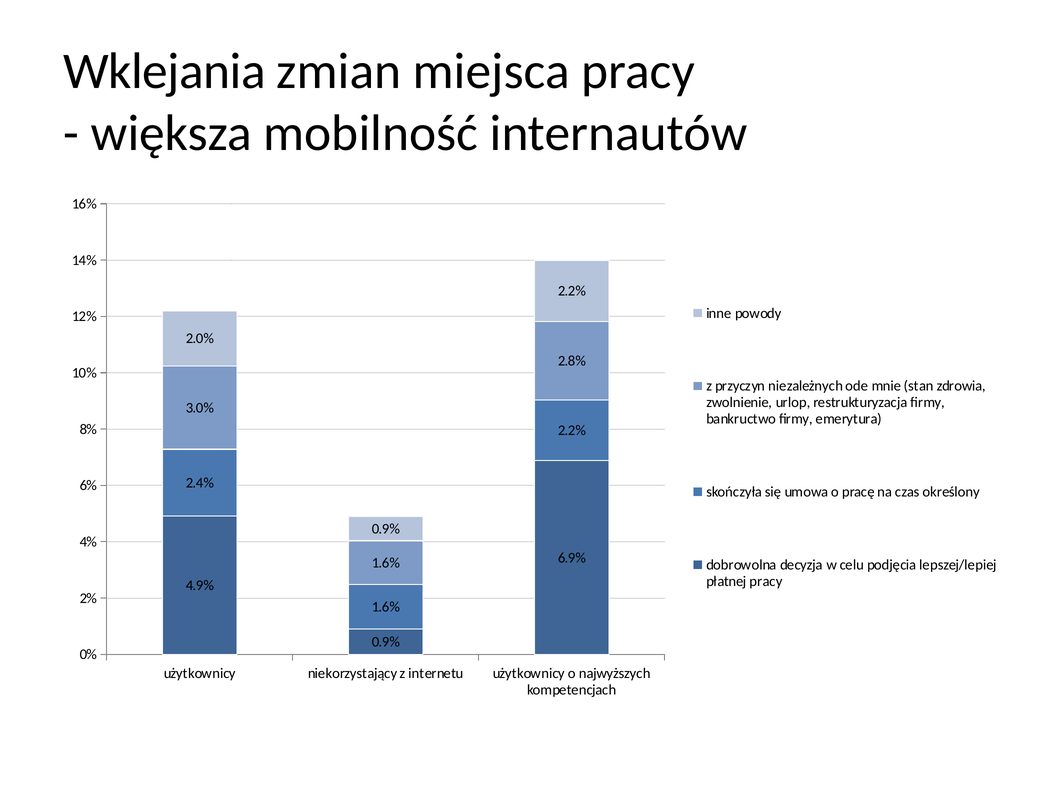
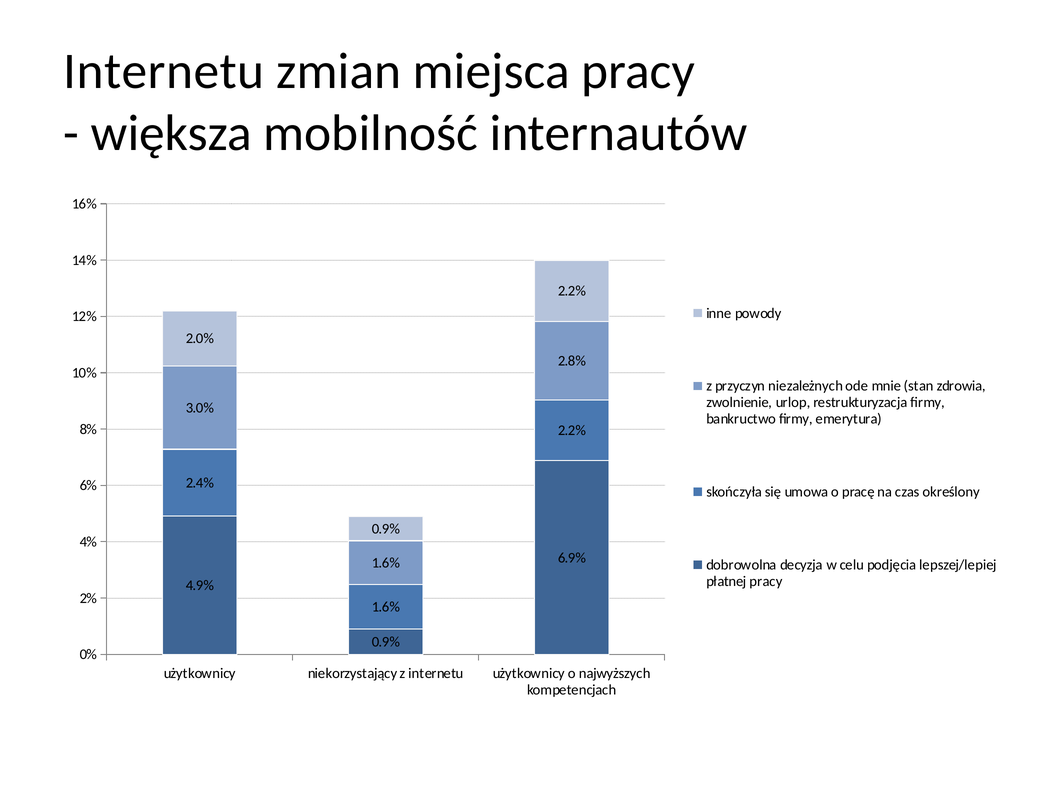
Wklejania at (164, 71): Wklejania -> Internetu
